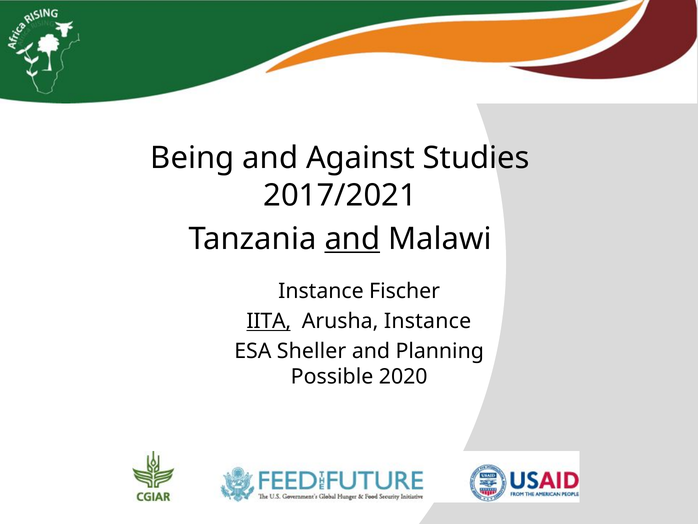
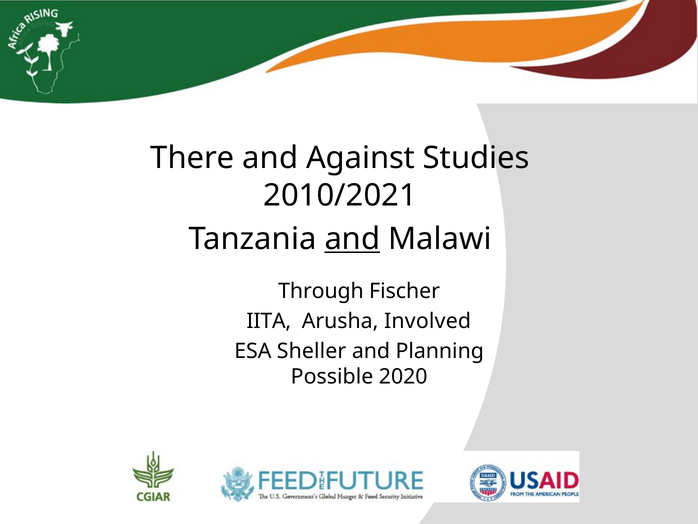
Being: Being -> There
2017/2021: 2017/2021 -> 2010/2021
Instance at (321, 291): Instance -> Through
IITA underline: present -> none
Arusha Instance: Instance -> Involved
